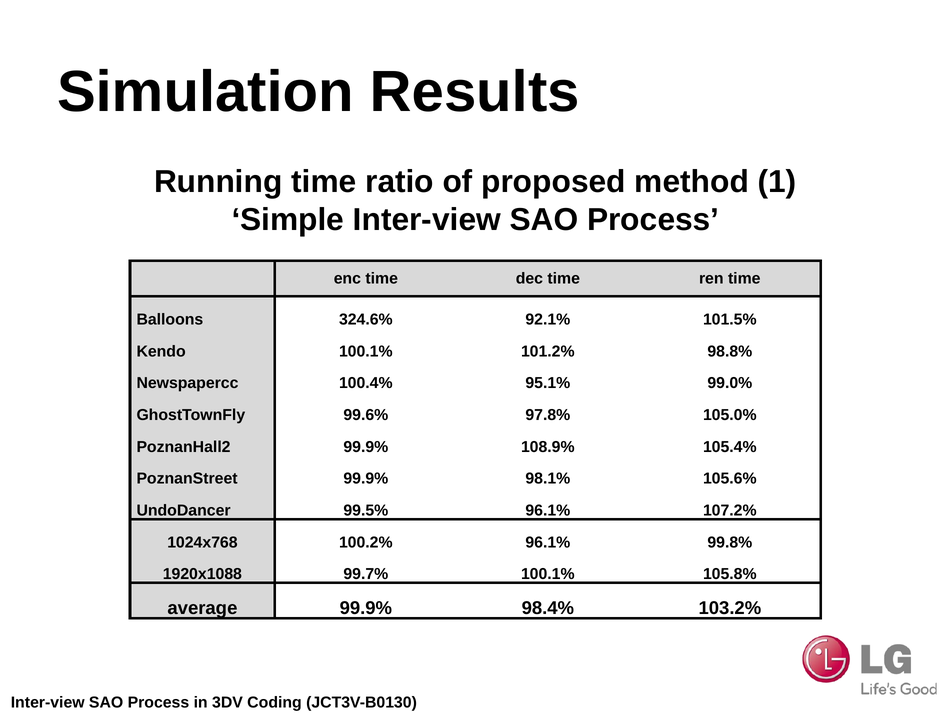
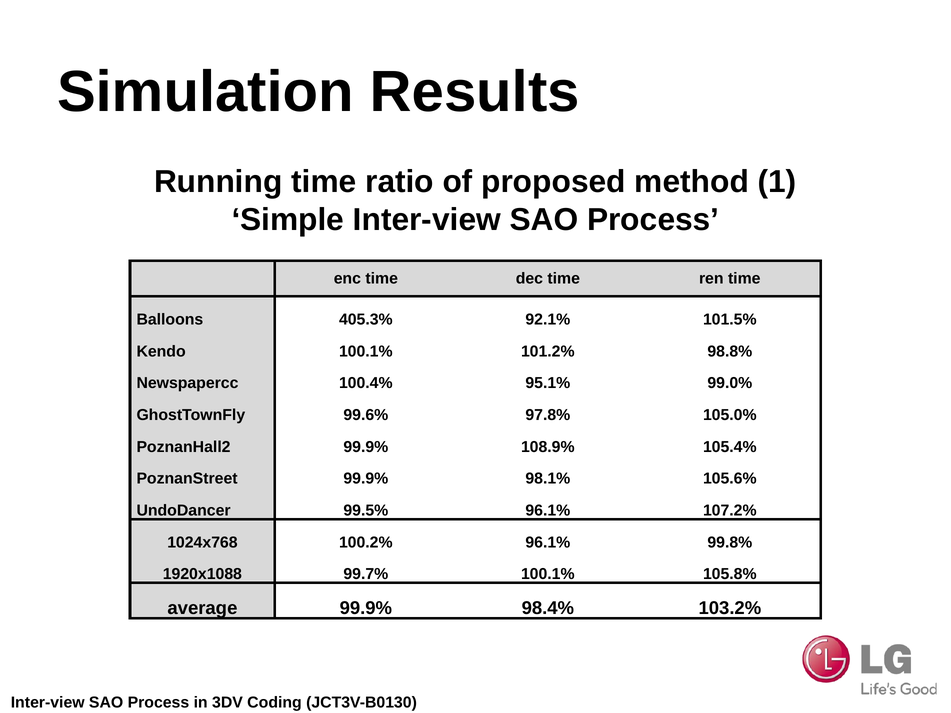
324.6%: 324.6% -> 405.3%
